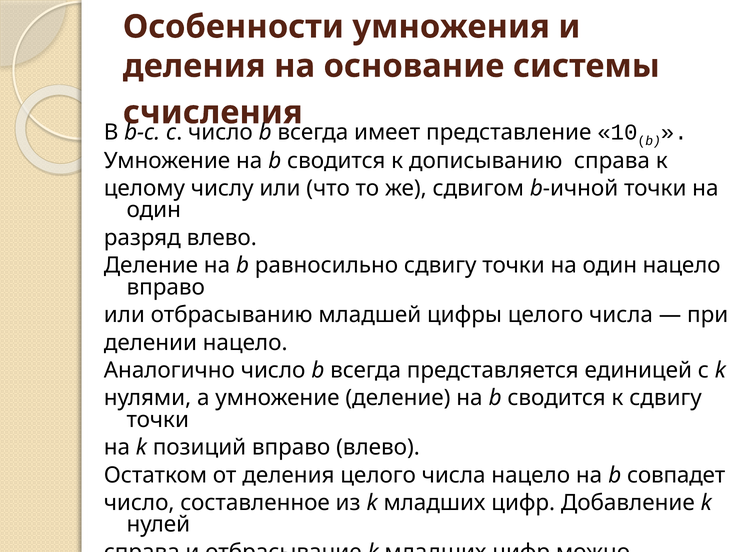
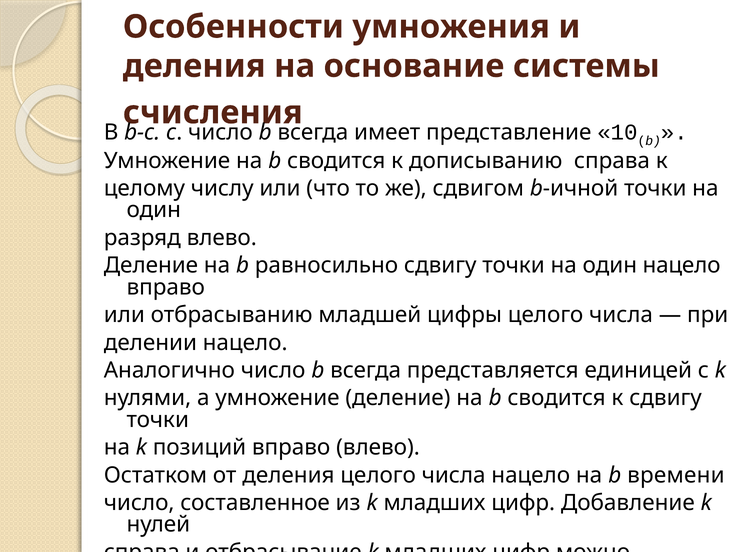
совпадет: совпадет -> времени
